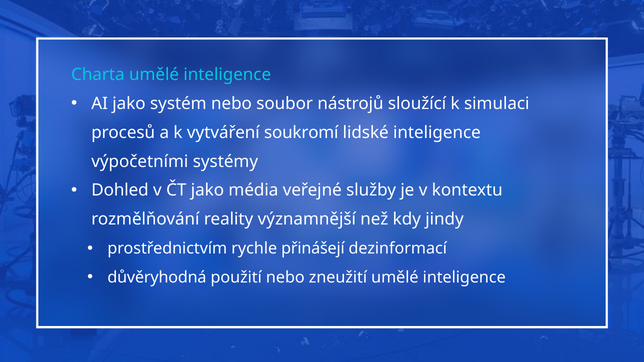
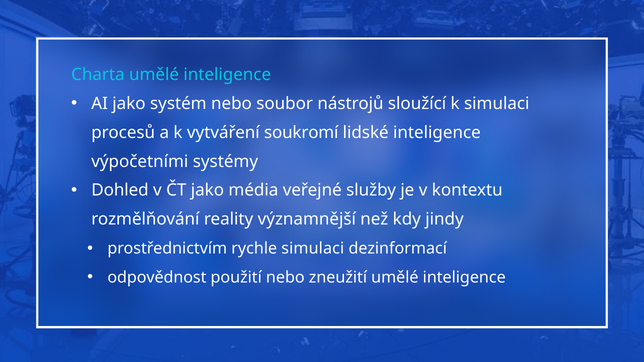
rychle přinášejí: přinášejí -> simulaci
důvěryhodná: důvěryhodná -> odpovědnost
